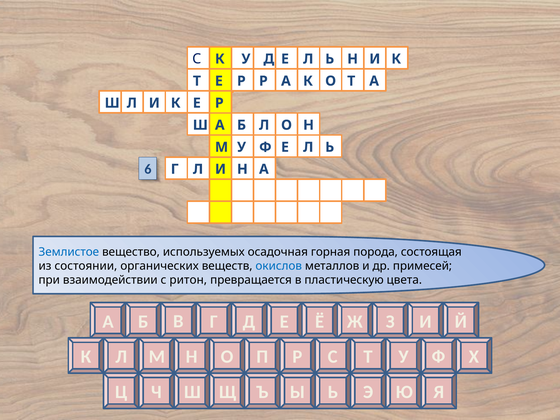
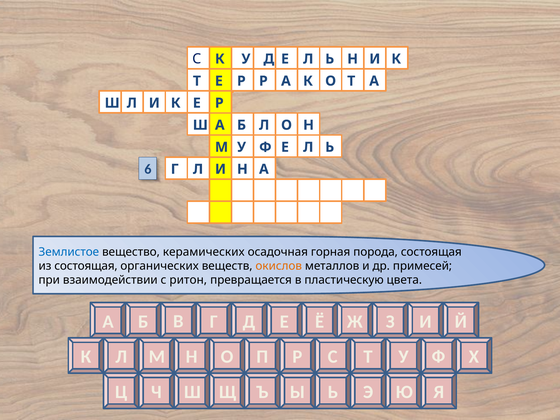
используемых: используемых -> керамических
из состоянии: состоянии -> состоящая
окислов colour: blue -> orange
